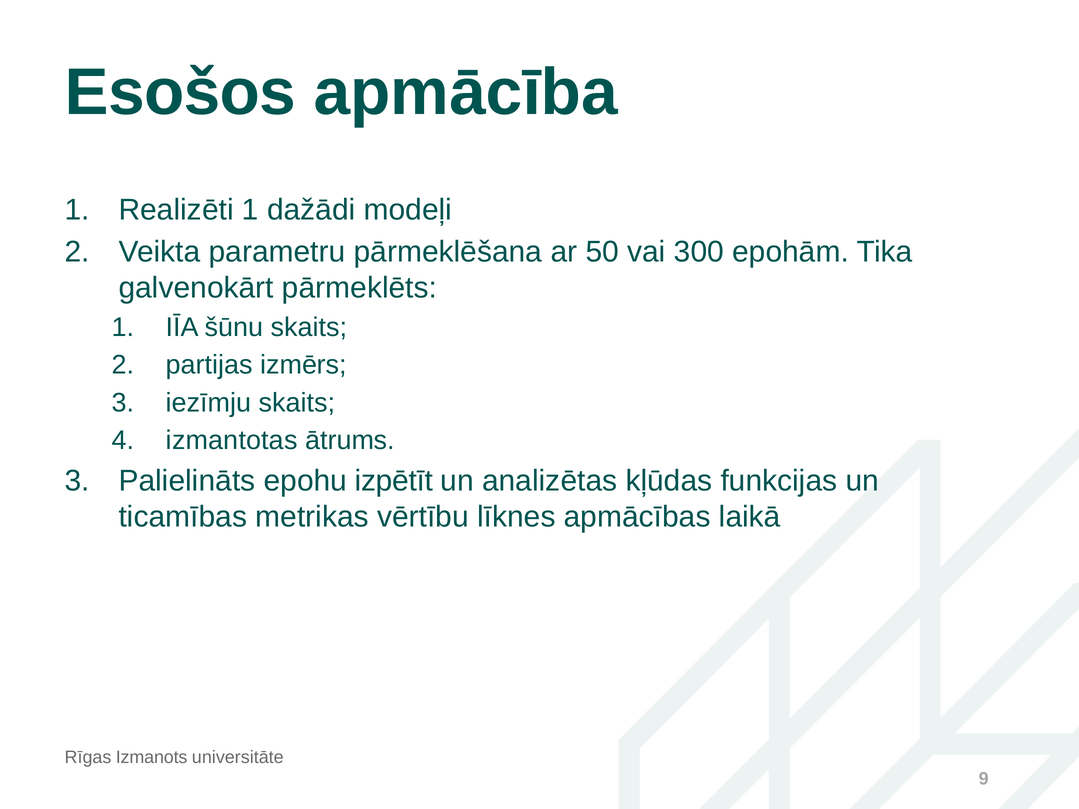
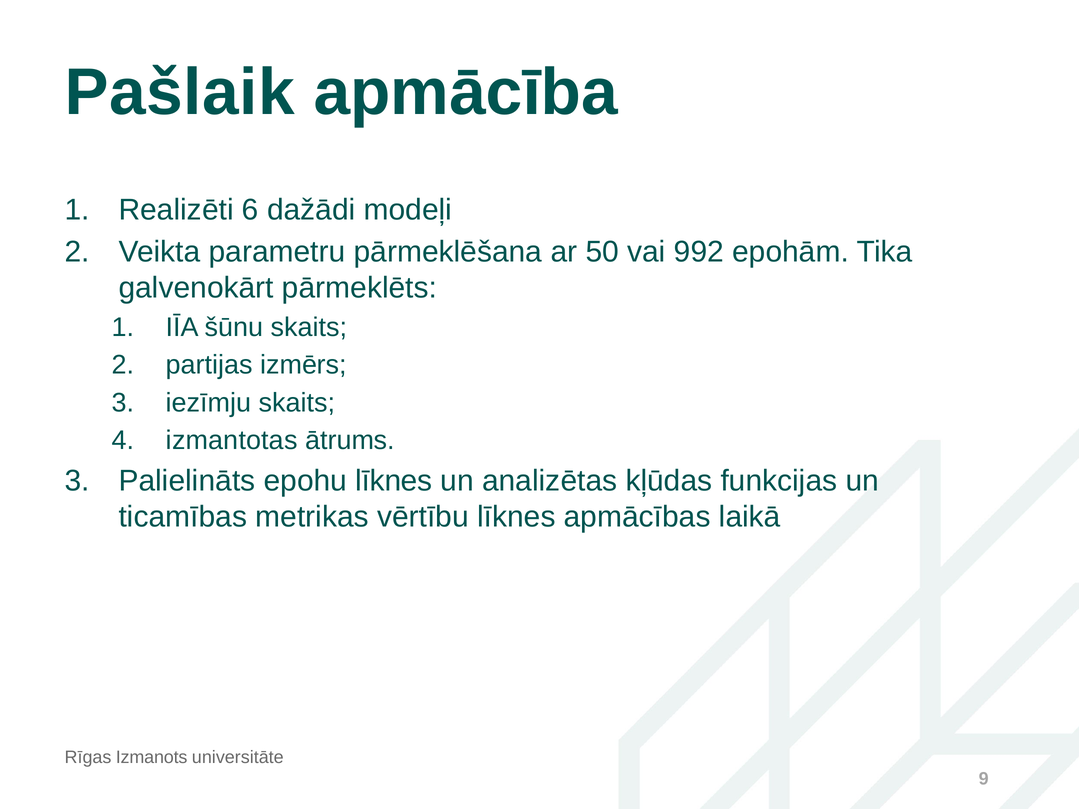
Esošos: Esošos -> Pašlaik
Realizēti 1: 1 -> 6
300: 300 -> 992
epohu izpētīt: izpētīt -> līknes
